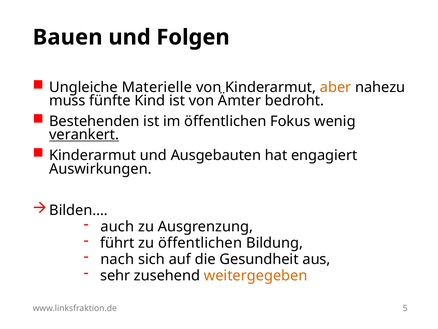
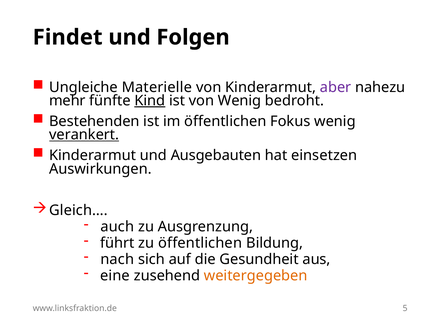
Bauen: Bauen -> Findet
aber colour: orange -> purple
muss: muss -> mehr
Kind underline: none -> present
von Ämter: Ämter -> Wenig
engagiert: engagiert -> einsetzen
Bilden…: Bilden… -> Gleich…
sehr: sehr -> eine
